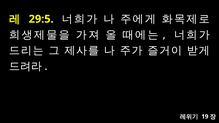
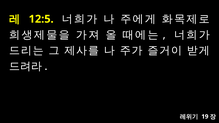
29:5: 29:5 -> 12:5
